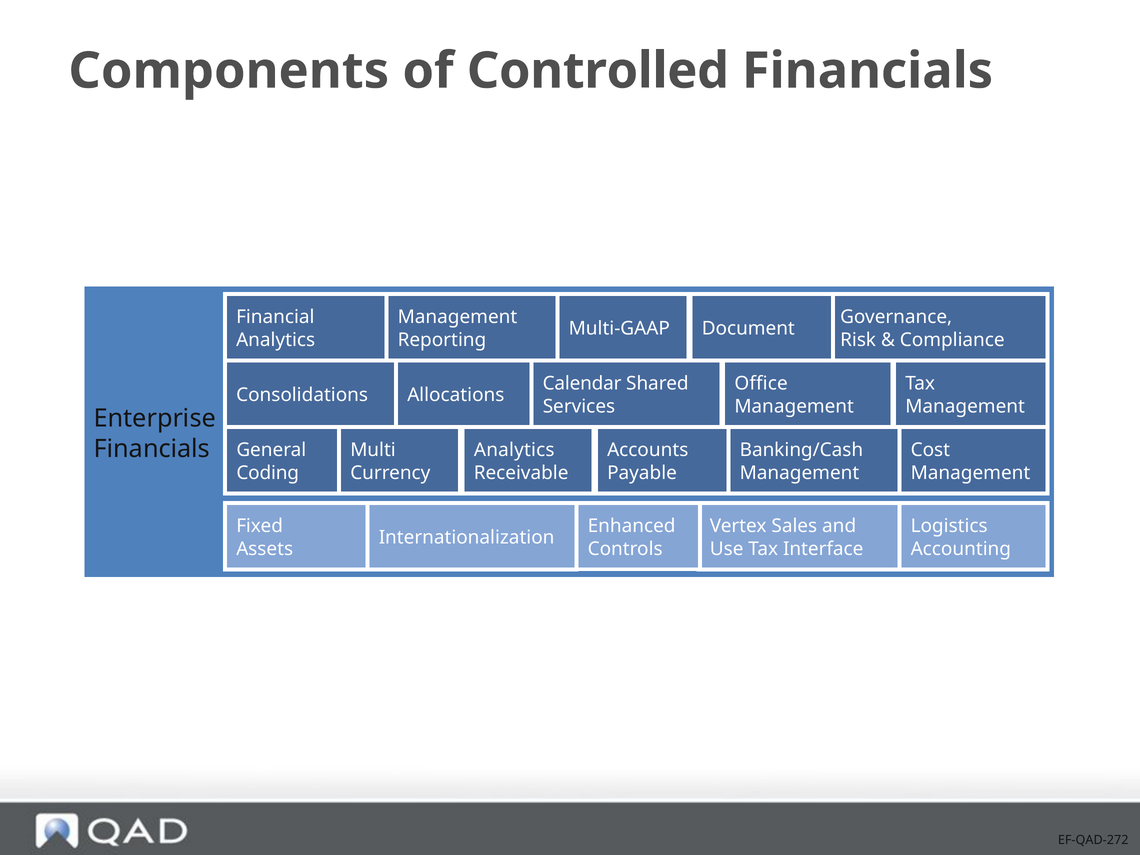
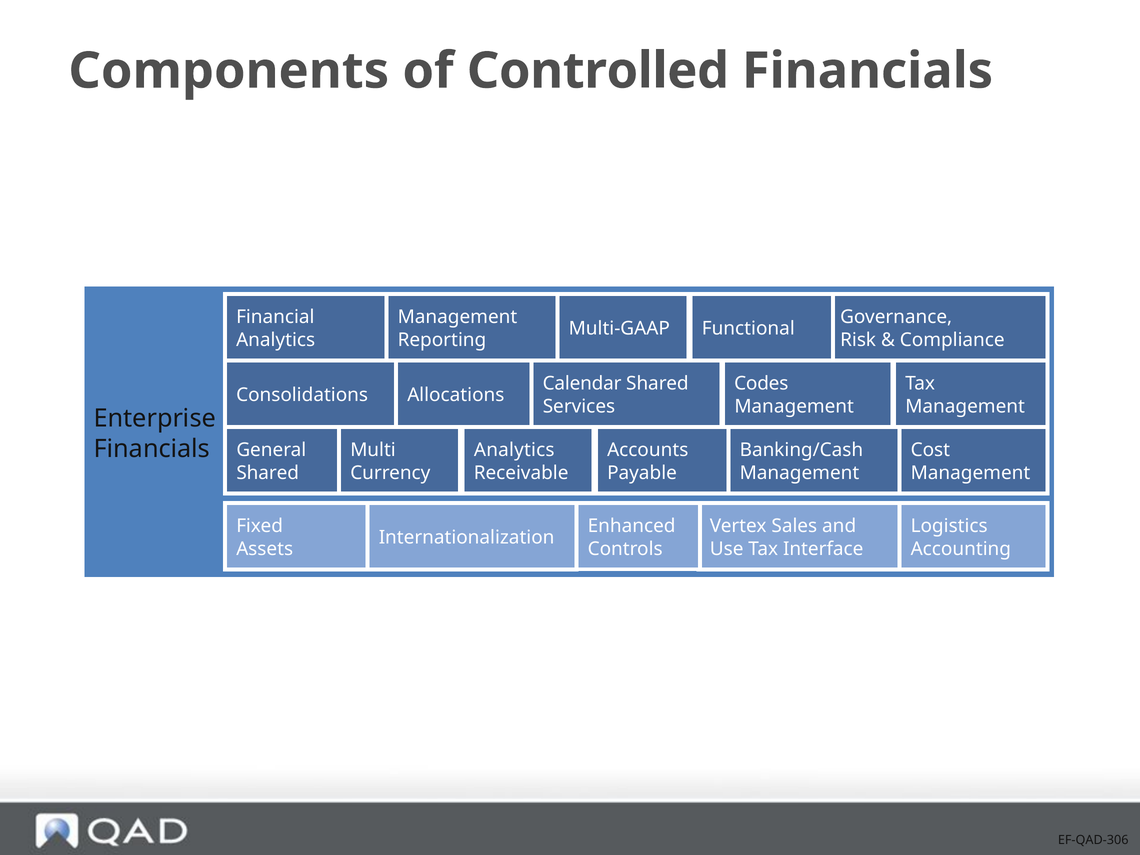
Document: Document -> Functional
Office: Office -> Codes
Coding at (268, 473): Coding -> Shared
EF-QAD-272: EF-QAD-272 -> EF-QAD-306
